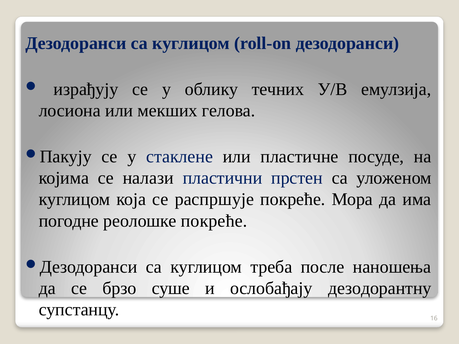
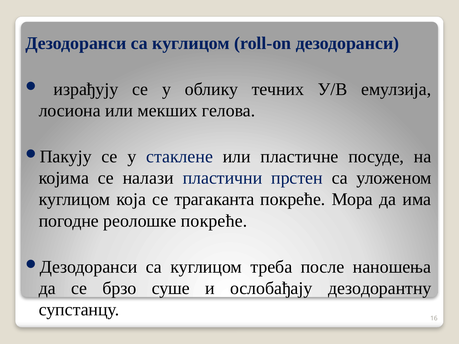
распршује: распршује -> трагаканта
